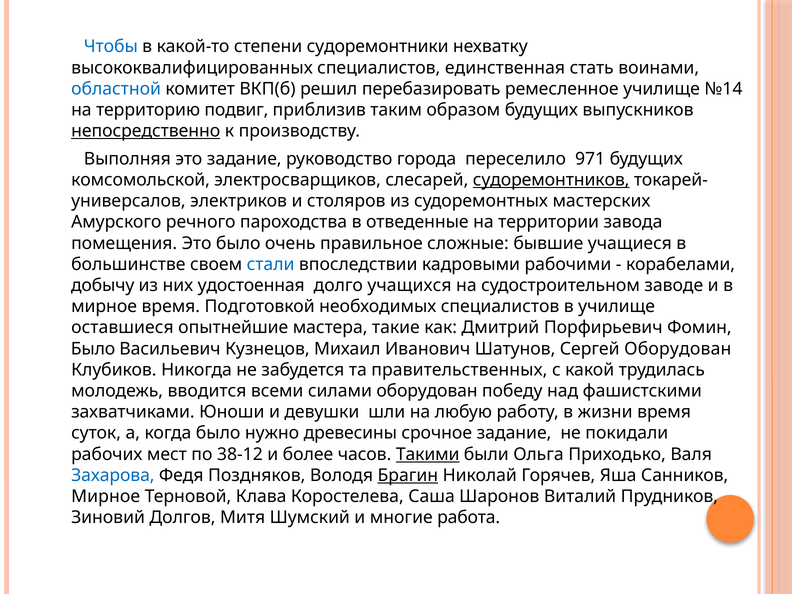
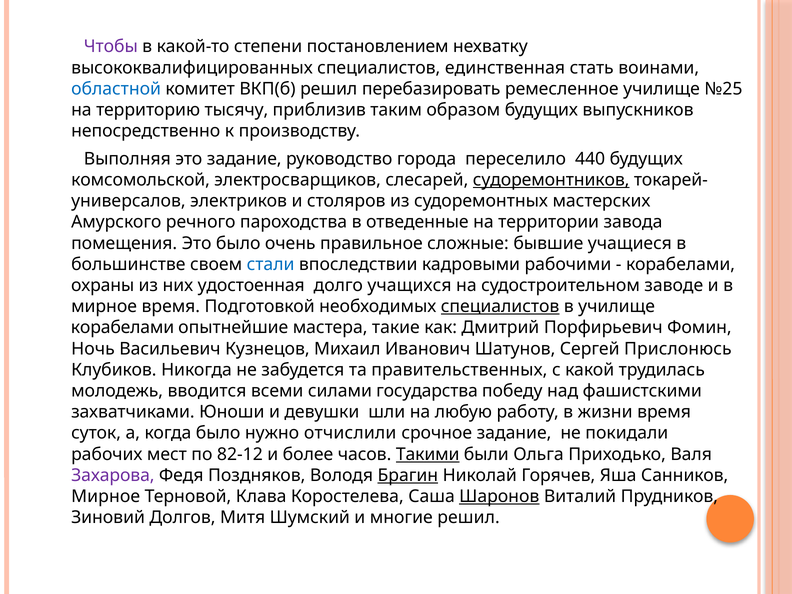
Чтобы colour: blue -> purple
судоремонтники: судоремонтники -> постановлением
№14: №14 -> №25
подвиг: подвиг -> тысячу
непосредственно underline: present -> none
971: 971 -> 440
добычу: добычу -> охраны
специалистов at (500, 307) underline: none -> present
оставшиеся at (122, 328): оставшиеся -> корабелами
Было at (93, 349): Было -> Ночь
Сергей Оборудован: Оборудован -> Прислонюсь
силами оборудован: оборудован -> государства
древесины: древесины -> отчислили
38-12: 38-12 -> 82-12
Захарова colour: blue -> purple
Шаронов underline: none -> present
многие работа: работа -> решил
